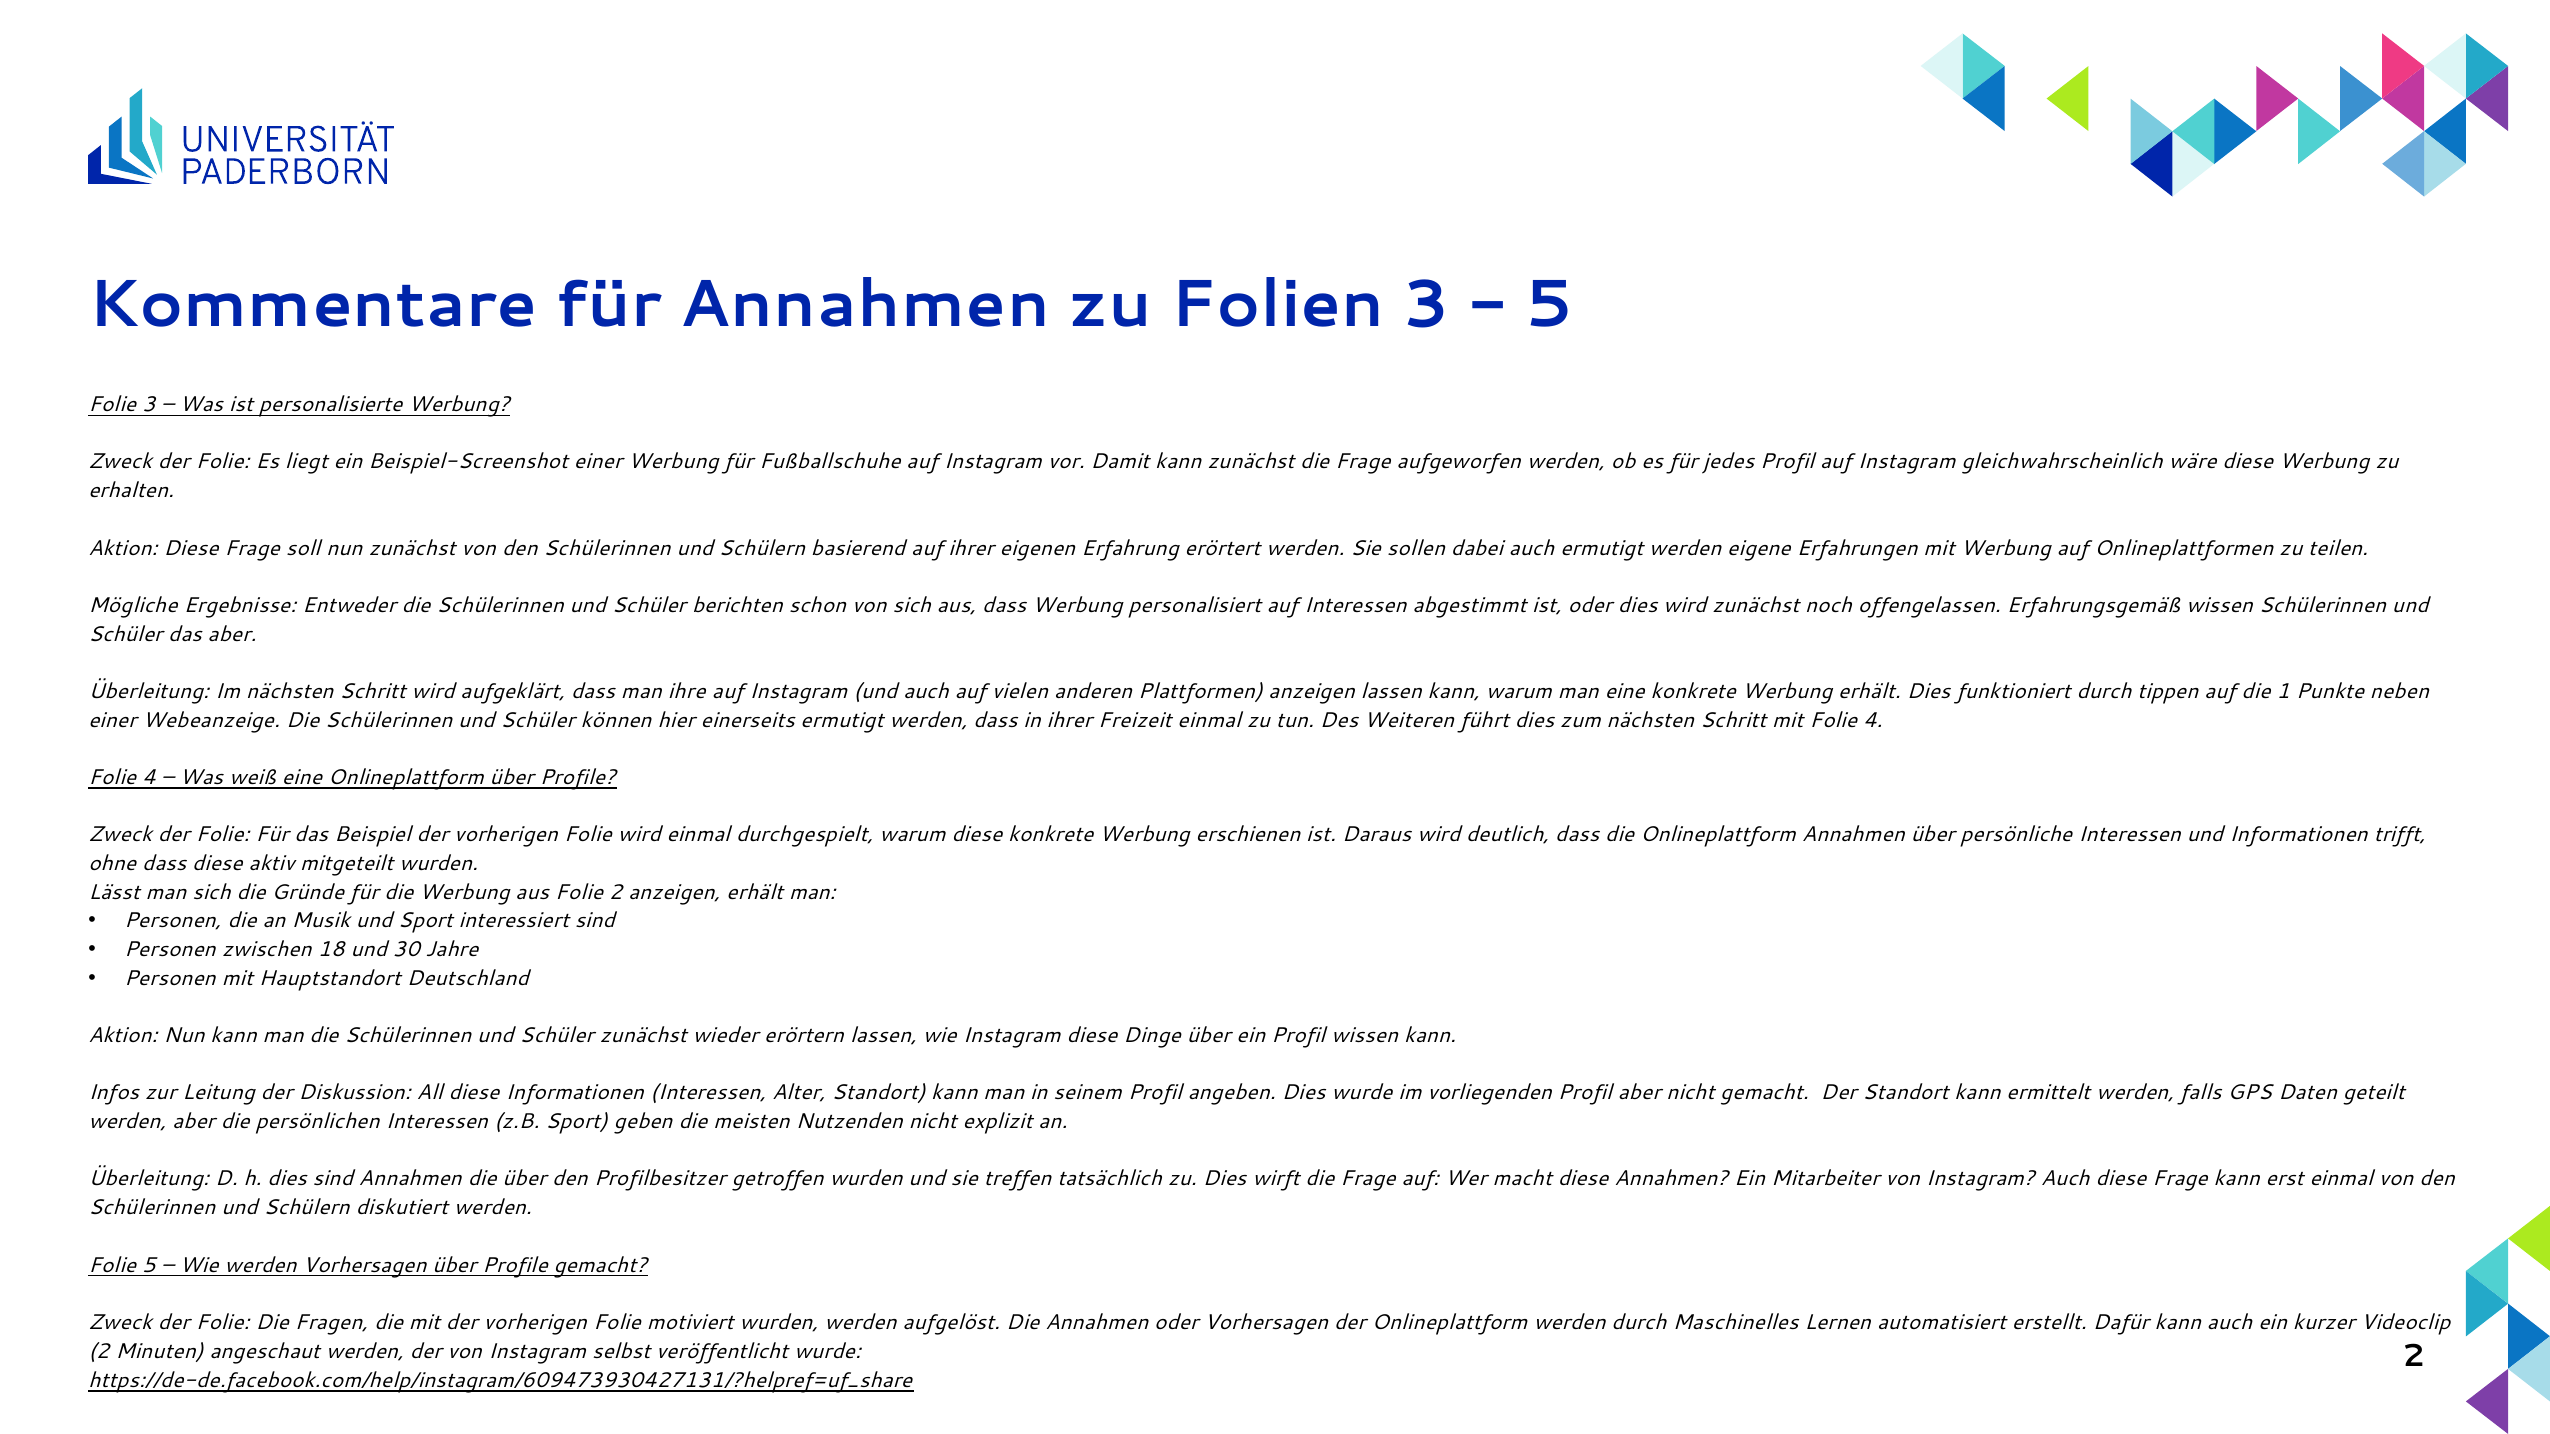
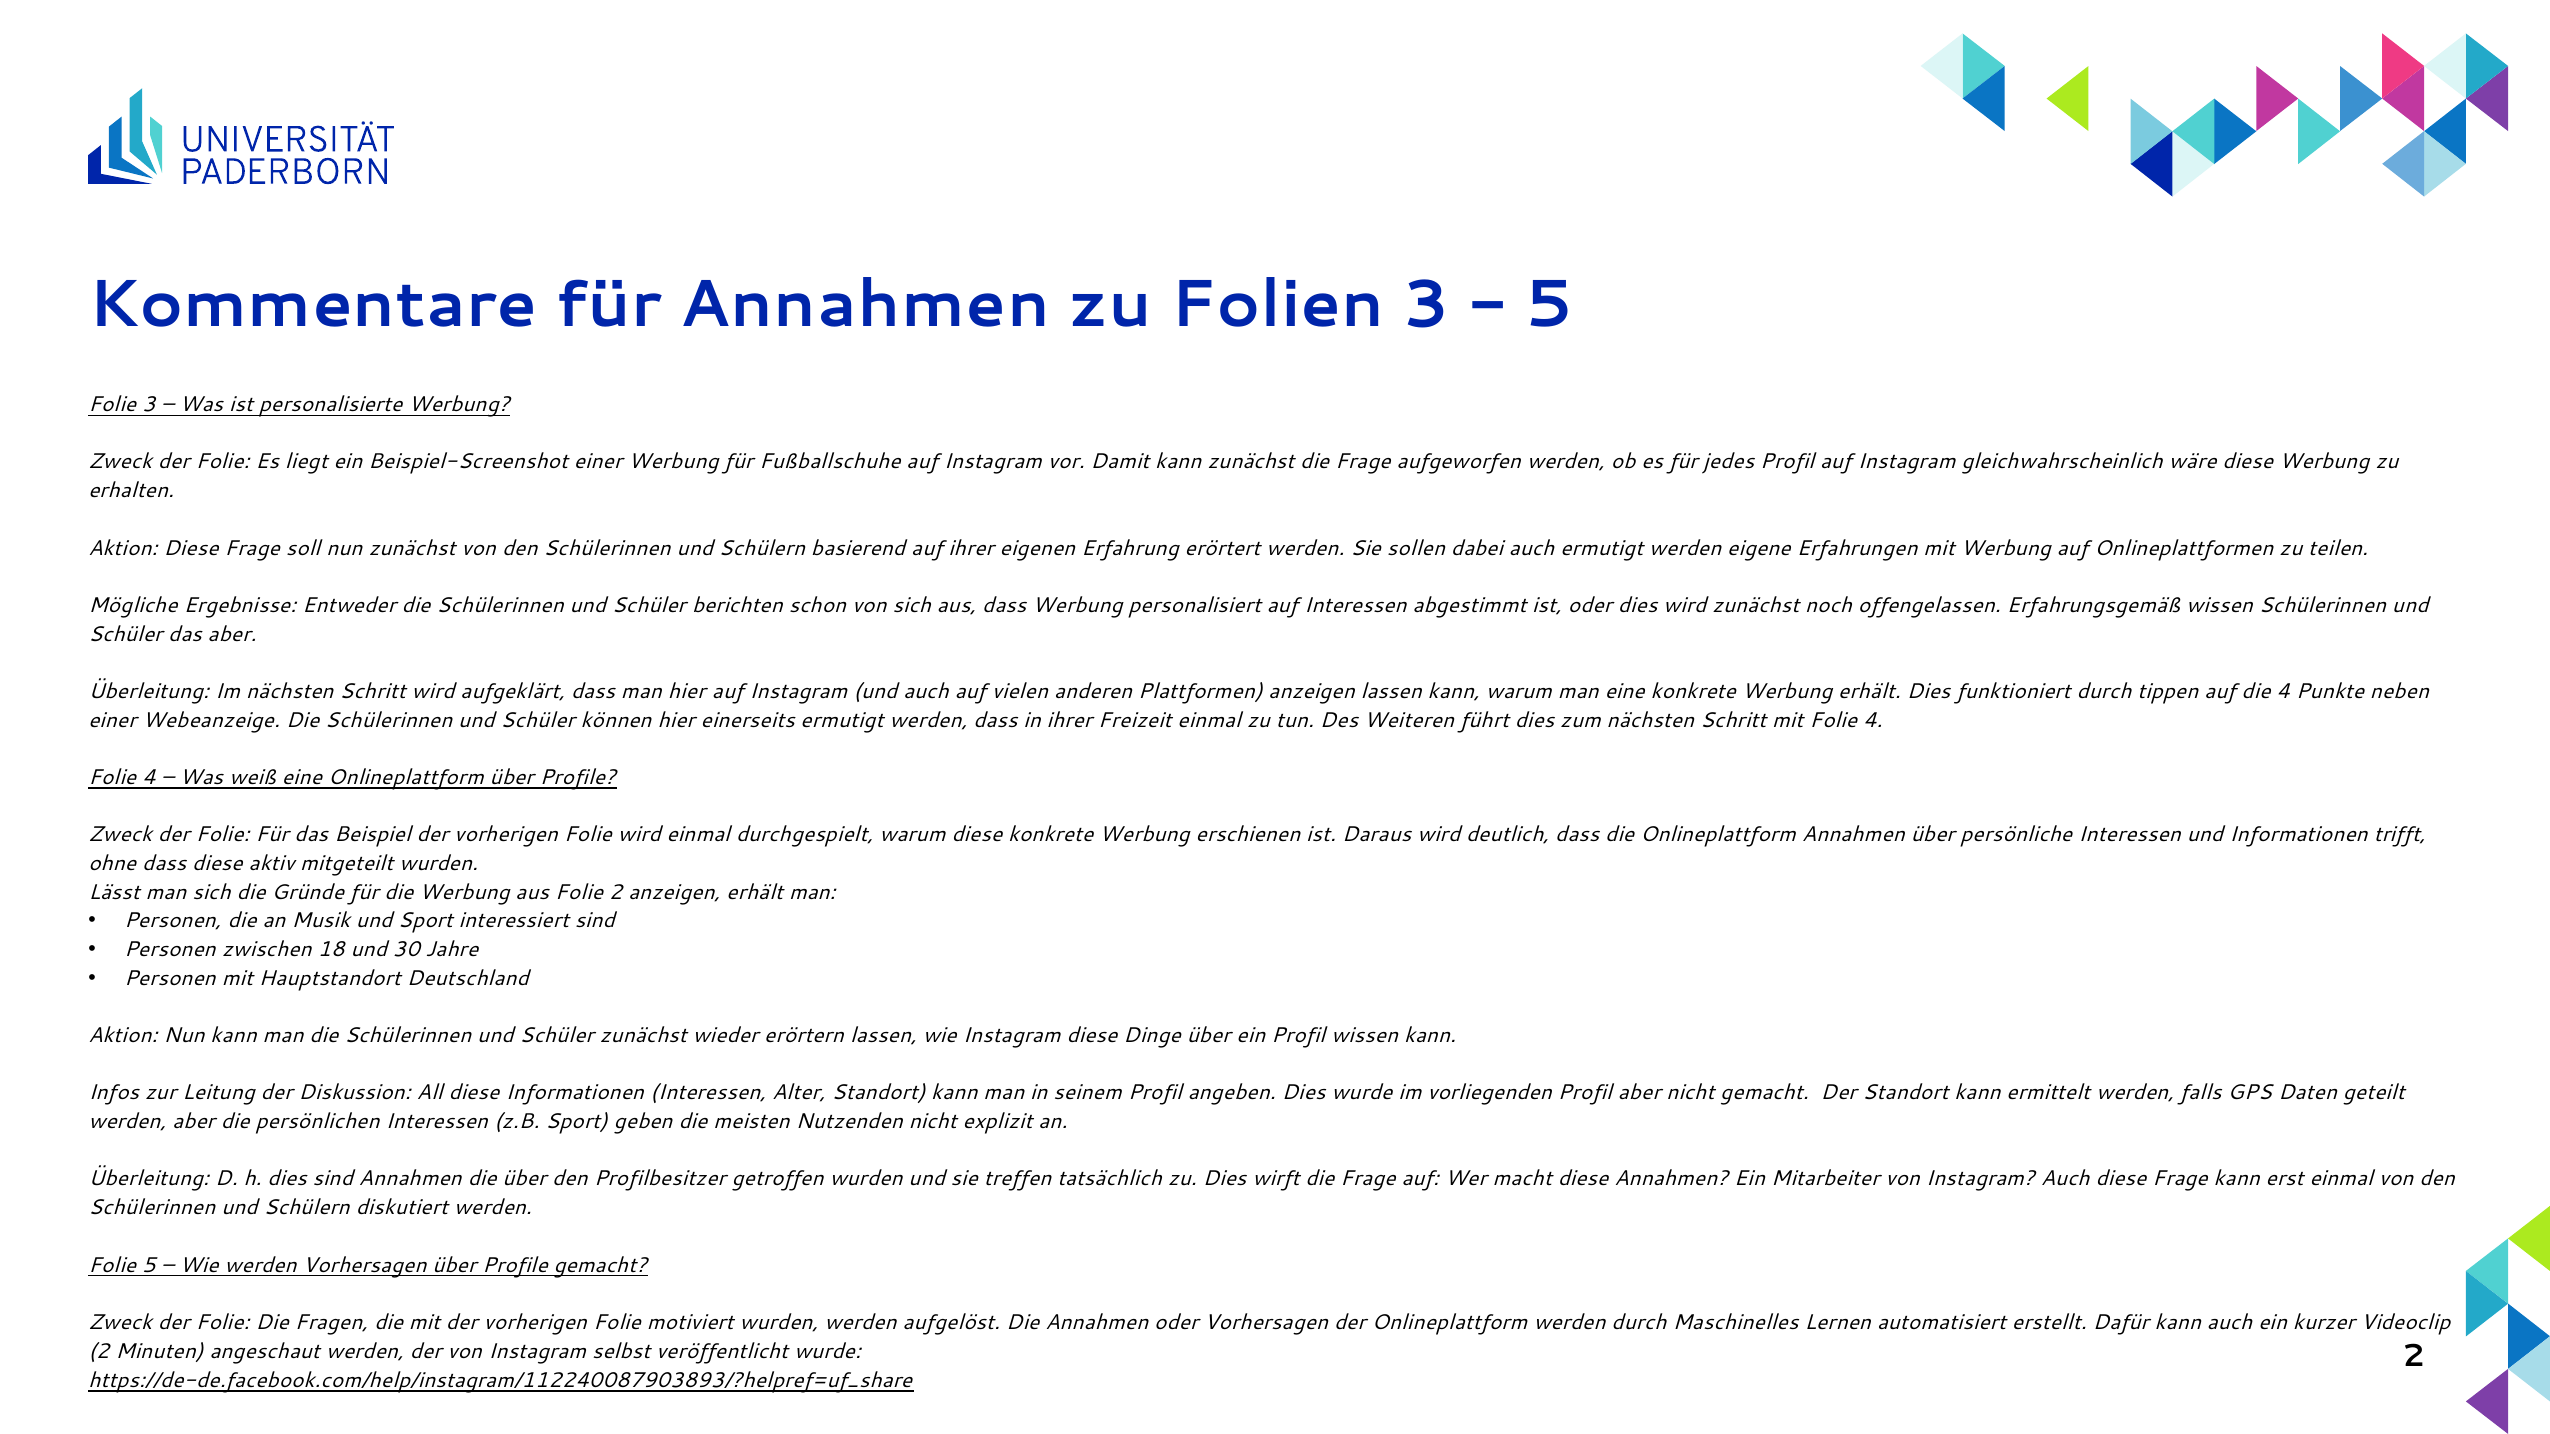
man ihre: ihre -> hier
die 1: 1 -> 4
https://de-de.facebook.com/help/instagram/609473930427131/?helpref=uf_share: https://de-de.facebook.com/help/instagram/609473930427131/?helpref=uf_share -> https://de-de.facebook.com/help/instagram/112240087903893/?helpref=uf_share
